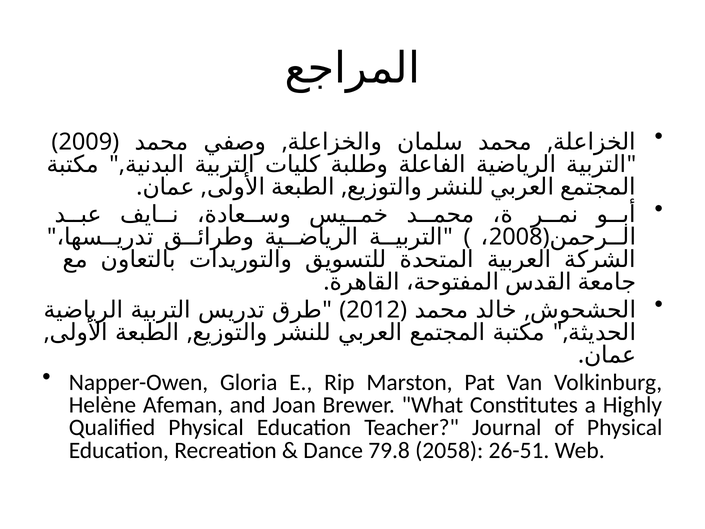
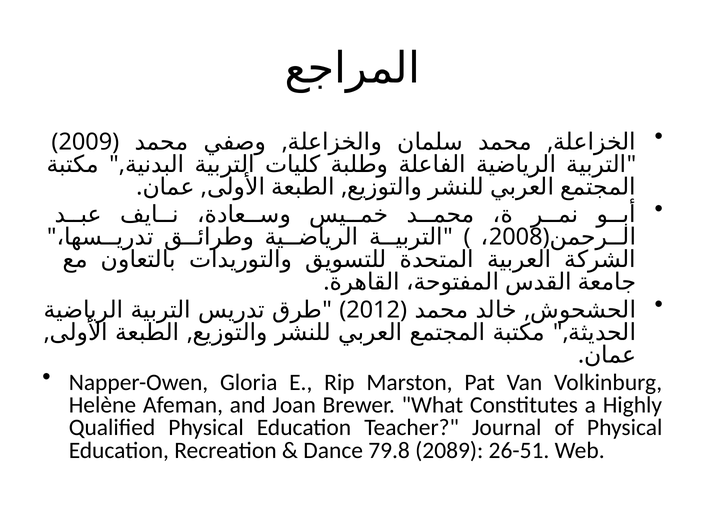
2058: 2058 -> 2089
